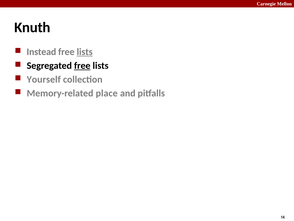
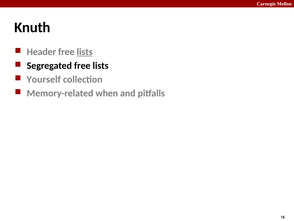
Instead: Instead -> Header
free at (82, 66) underline: present -> none
place: place -> when
